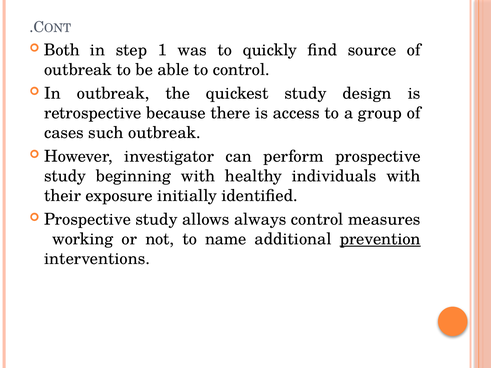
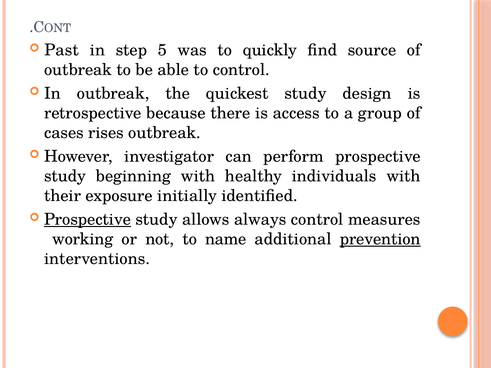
Both: Both -> Past
1: 1 -> 5
such: such -> rises
Prospective at (88, 220) underline: none -> present
